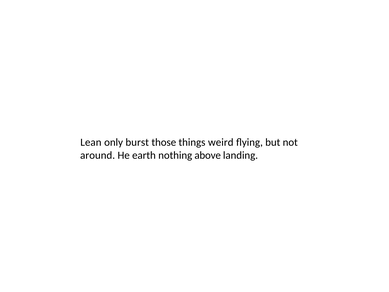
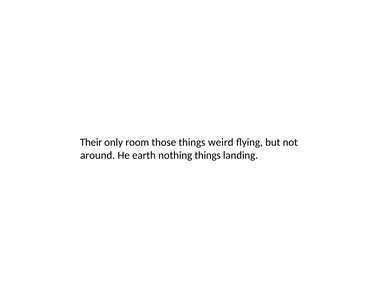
Lean: Lean -> Their
burst: burst -> room
nothing above: above -> things
